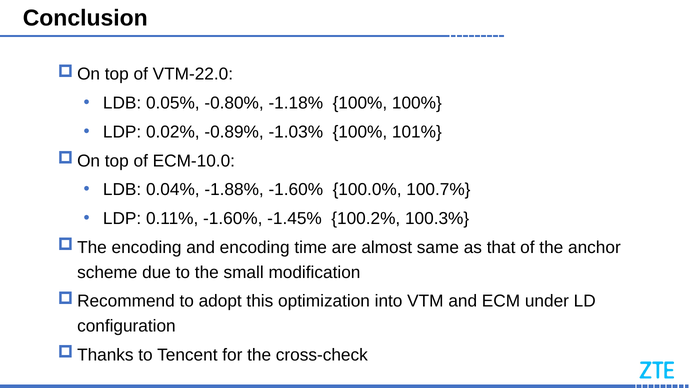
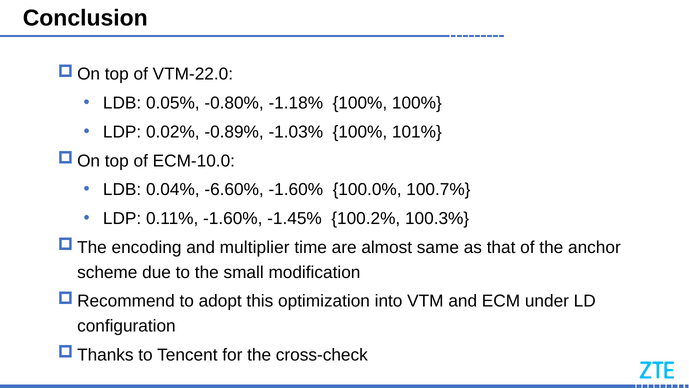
-1.88%: -1.88% -> -6.60%
and encoding: encoding -> multiplier
